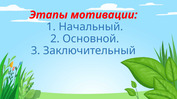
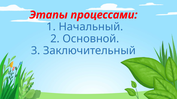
мотивации: мотивации -> процессами
